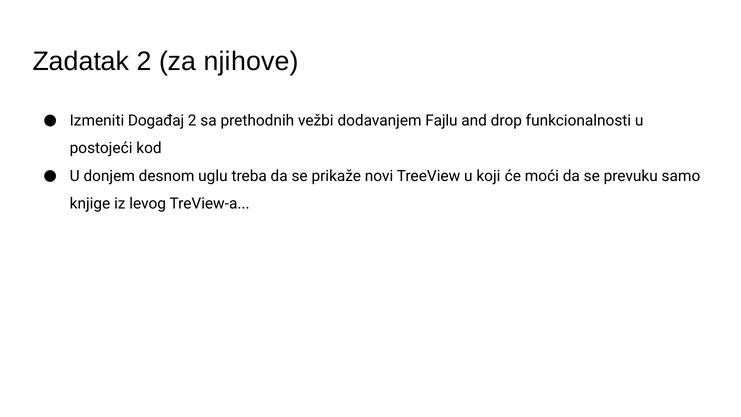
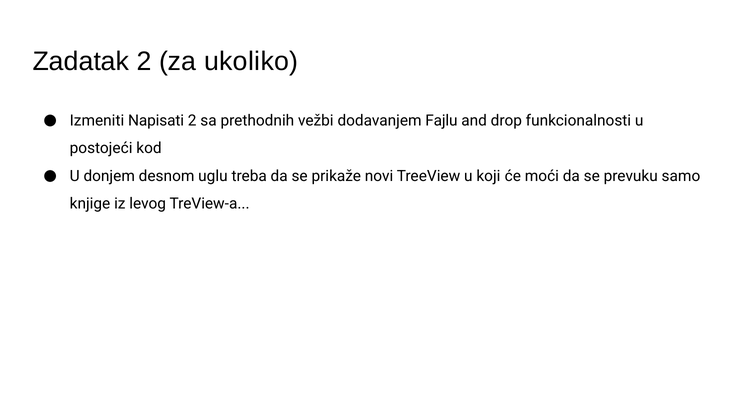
njihove: njihove -> ukoliko
Događaj: Događaj -> Napisati
